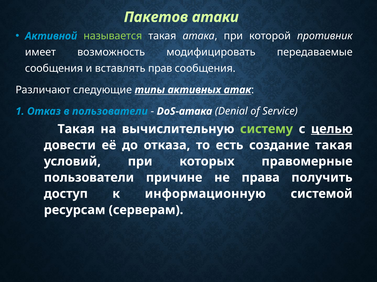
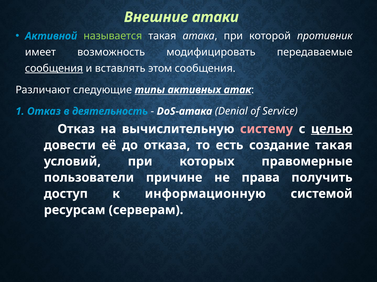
Пакетов: Пакетов -> Внешние
сообщения at (54, 69) underline: none -> present
прав: прав -> этом
в пользователи: пользователи -> деятельность
Такая at (76, 129): Такая -> Отказ
систему colour: light green -> pink
